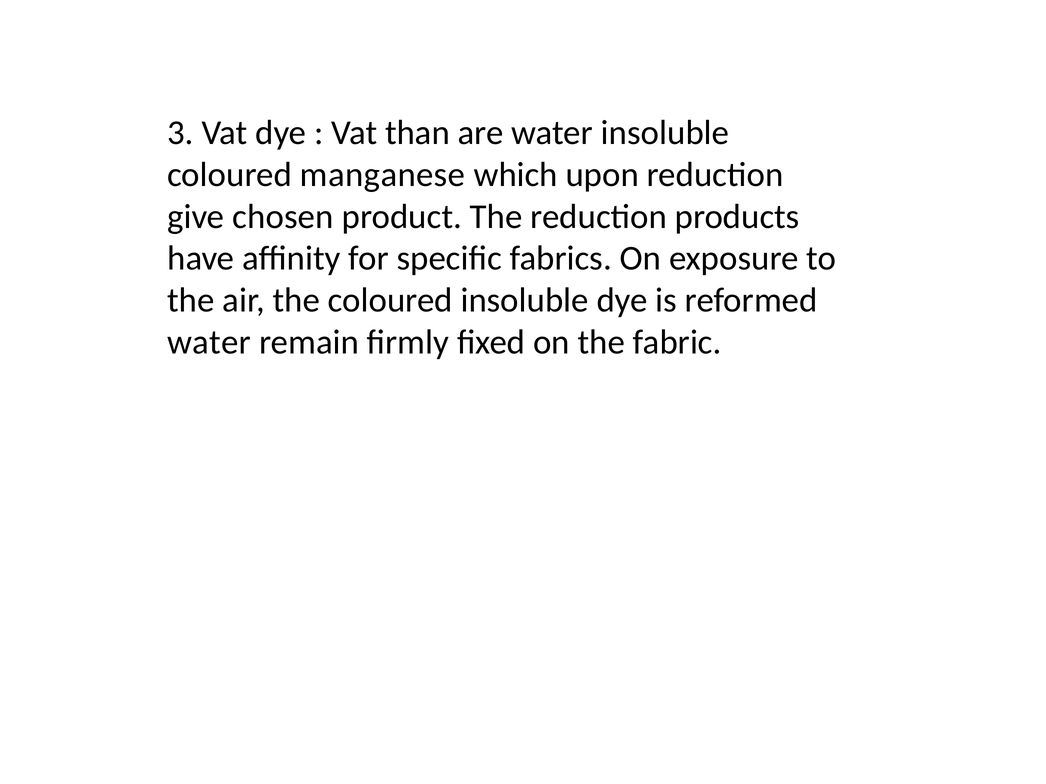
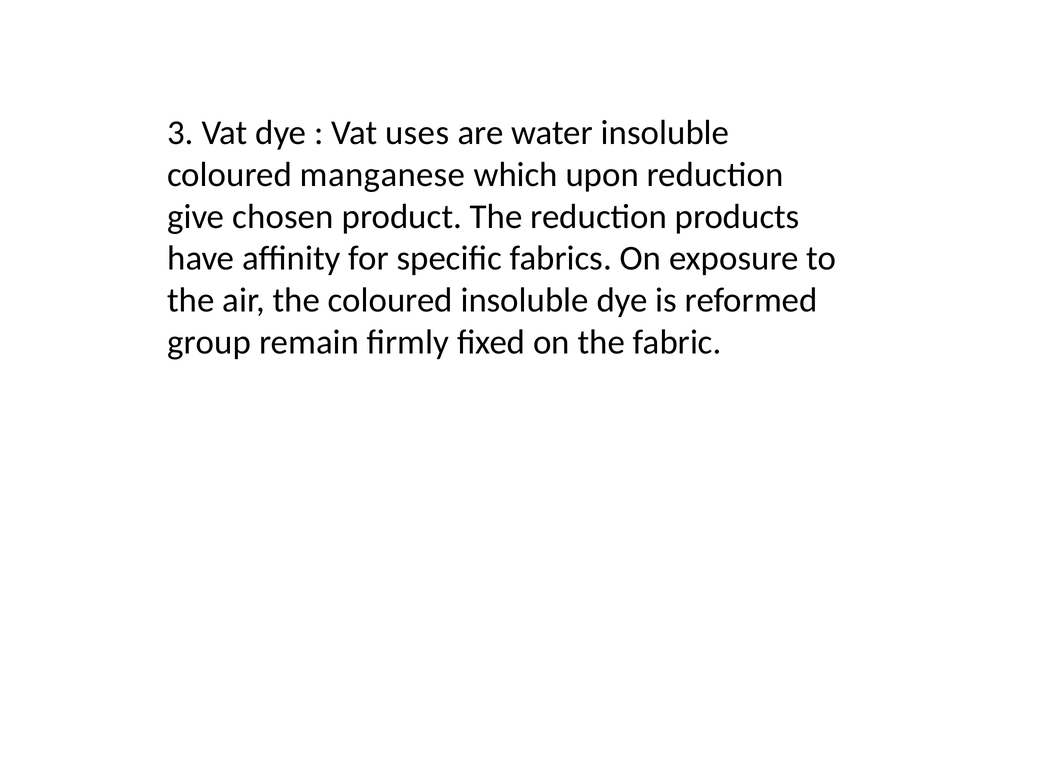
than: than -> uses
water at (209, 342): water -> group
